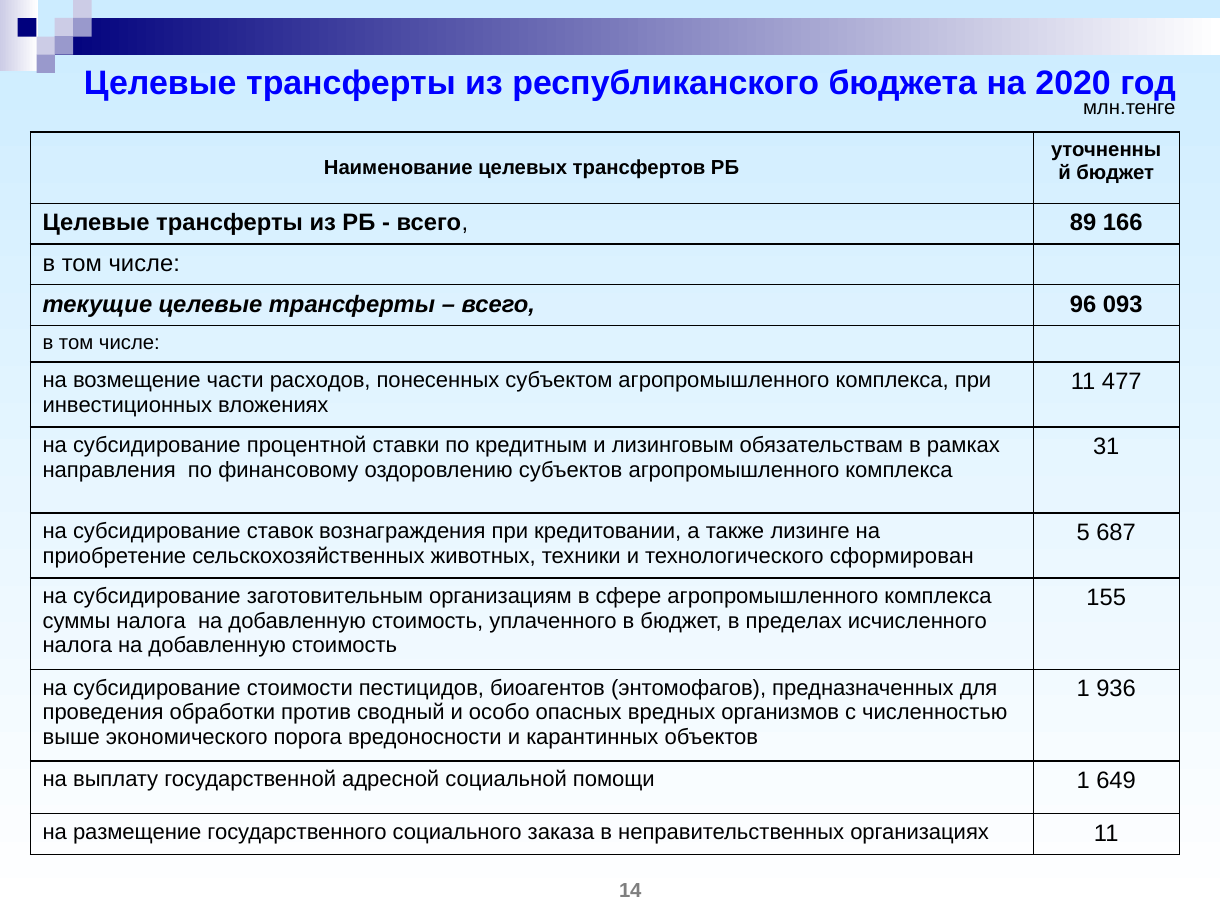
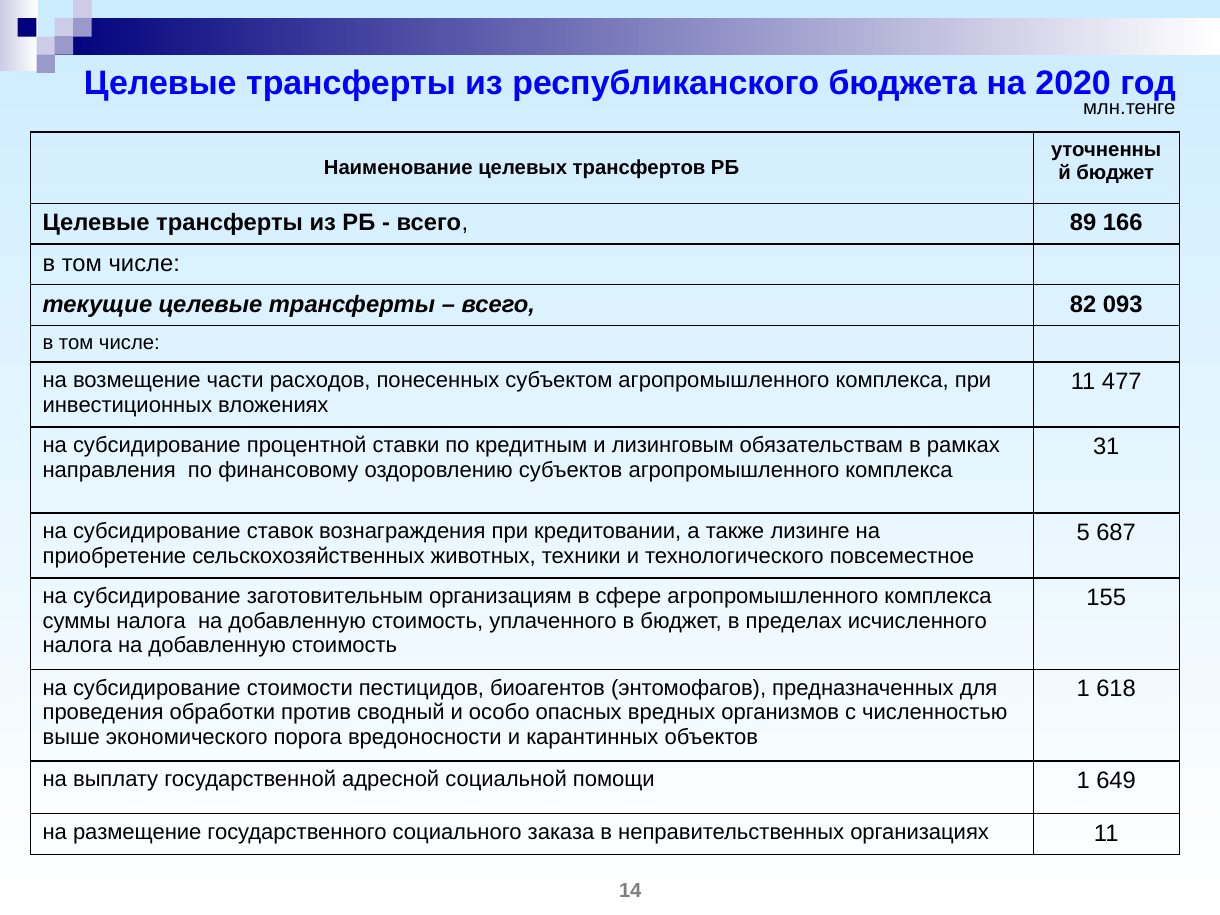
96: 96 -> 82
сформирован: сформирован -> повсеместное
936: 936 -> 618
